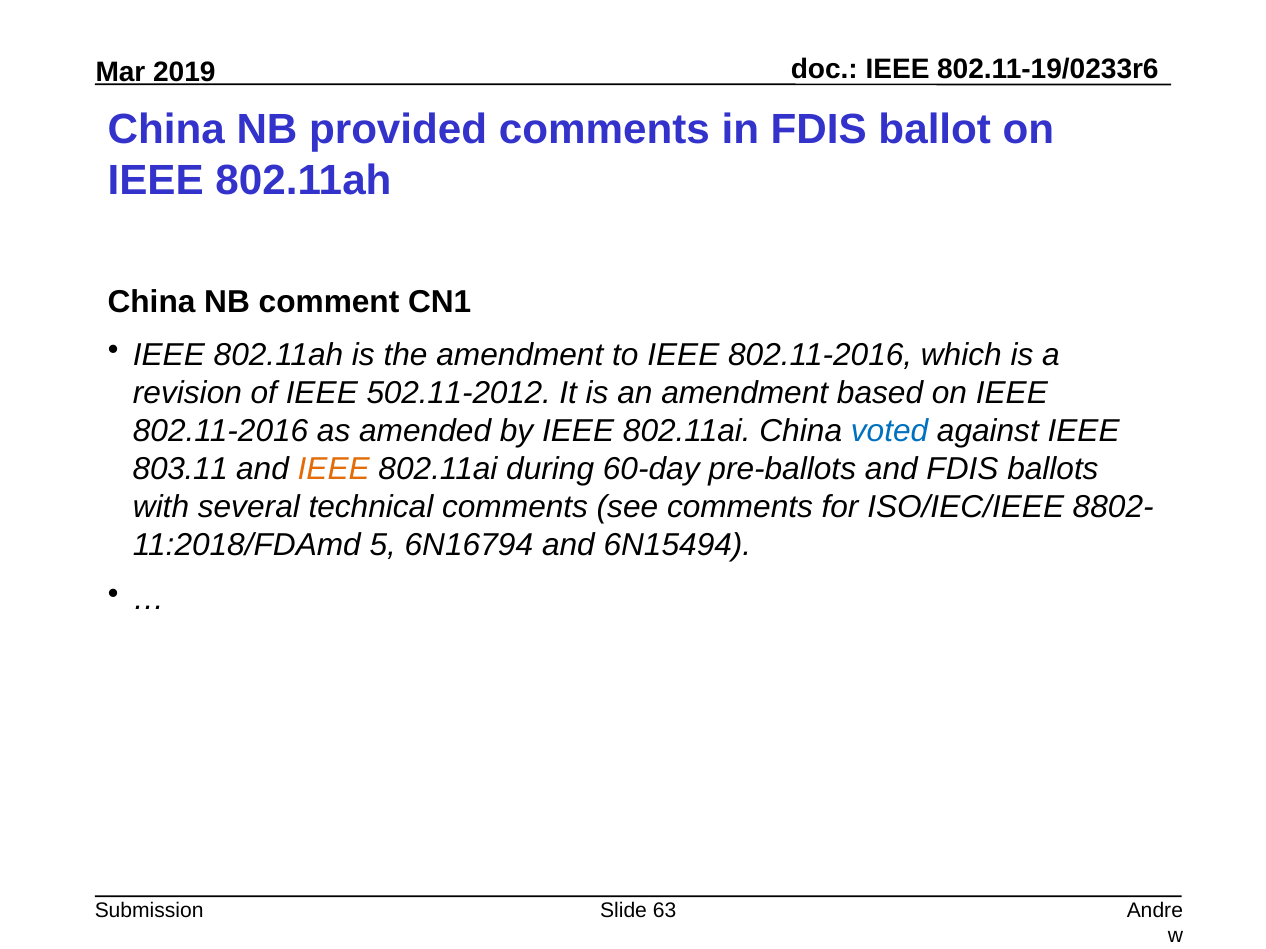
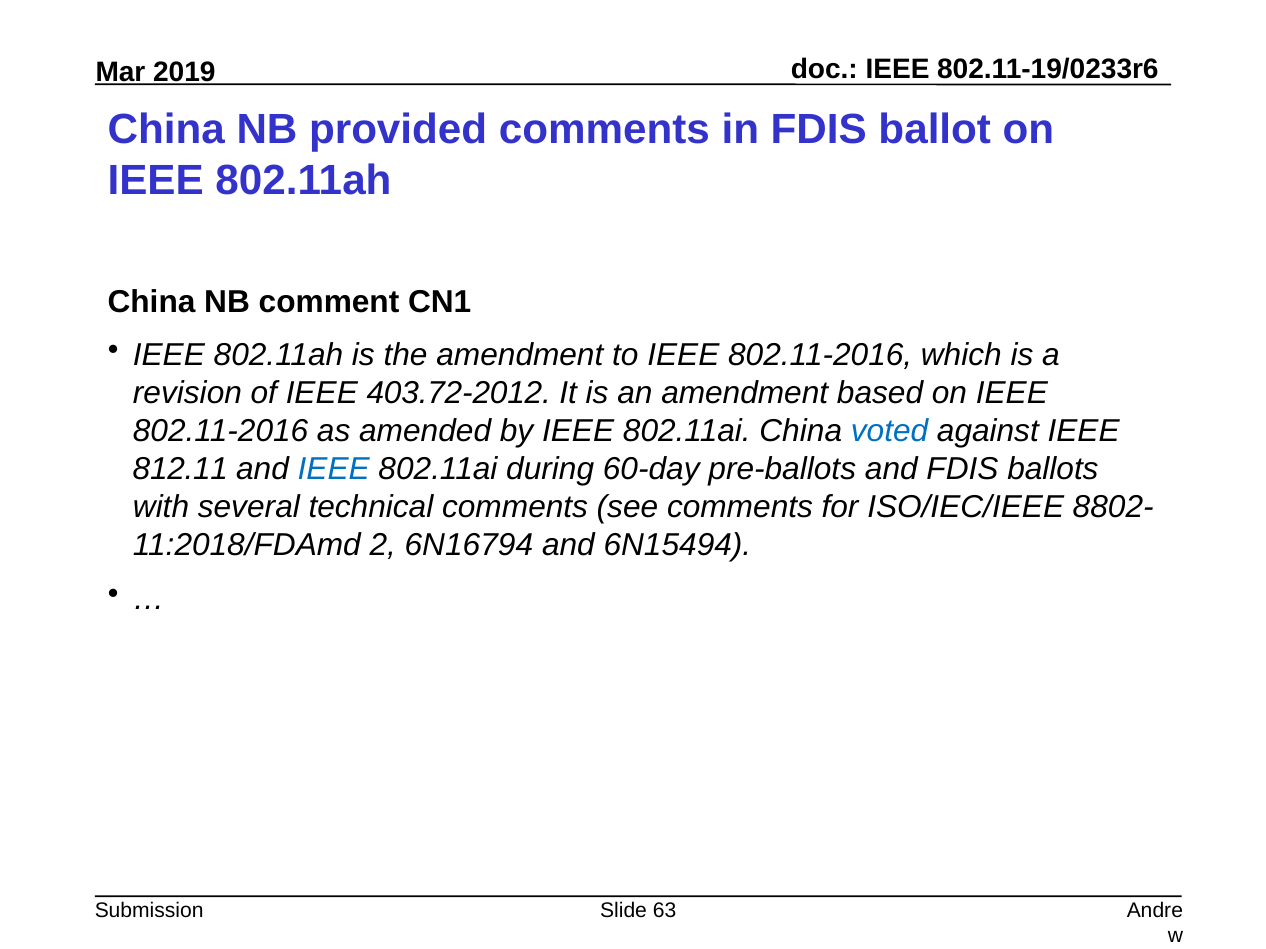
502.11-2012: 502.11-2012 -> 403.72-2012
803.11: 803.11 -> 812.11
IEEE at (334, 470) colour: orange -> blue
5: 5 -> 2
